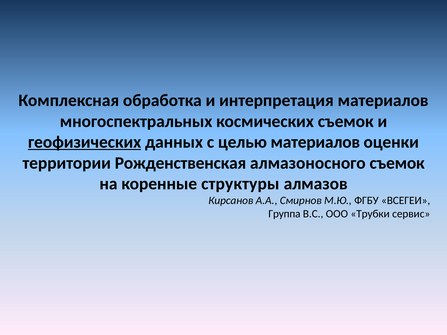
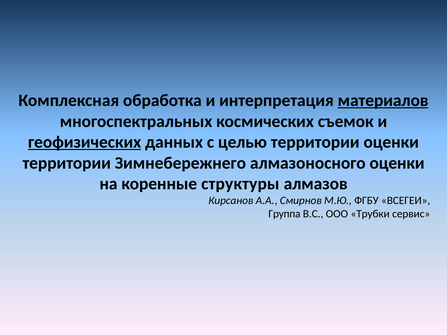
материалов at (383, 100) underline: none -> present
целью материалов: материалов -> территории
Рожденственская: Рожденственская -> Зимнебережнего
алмазоносного съемок: съемок -> оценки
